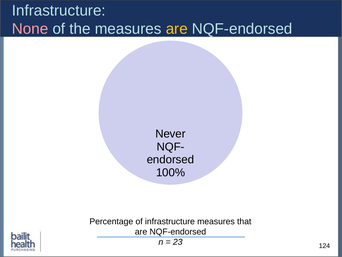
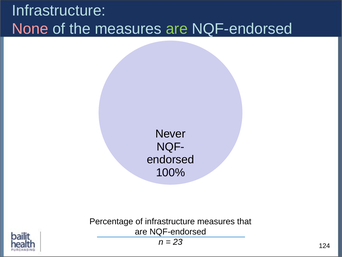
are at (177, 29) colour: yellow -> light green
